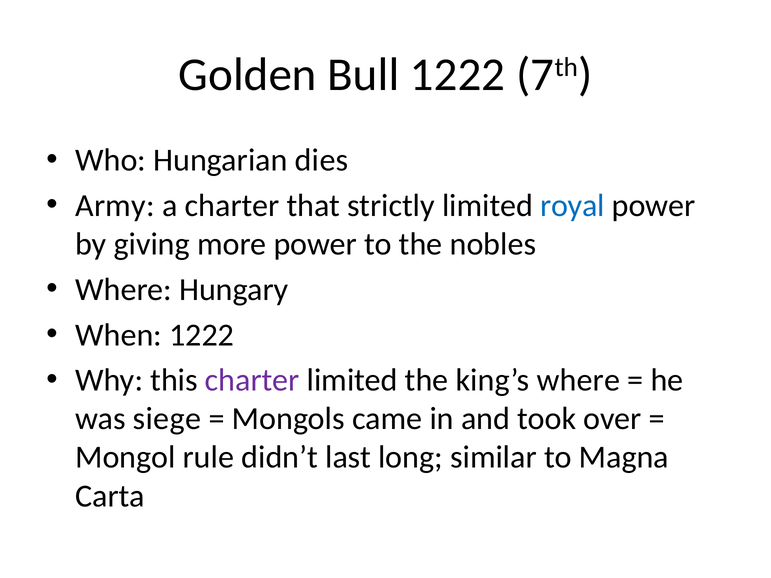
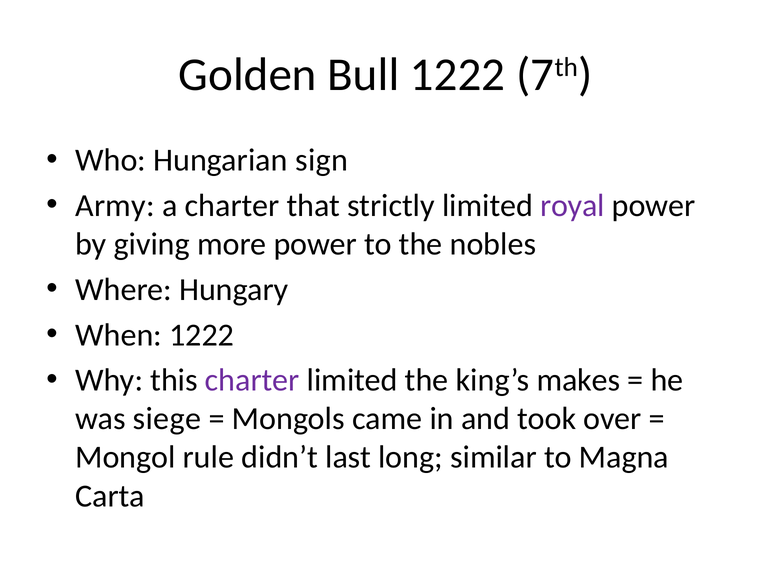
dies: dies -> sign
royal colour: blue -> purple
king’s where: where -> makes
